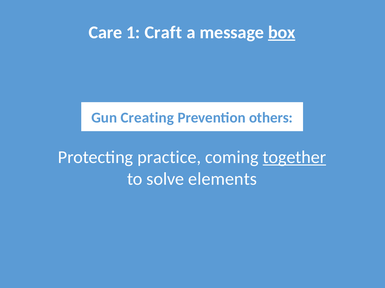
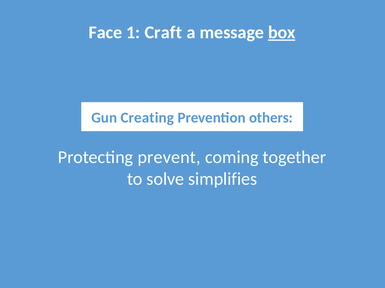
Care: Care -> Face
practice: practice -> prevent
together underline: present -> none
elements: elements -> simplifies
